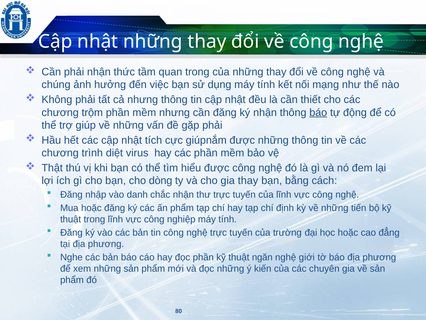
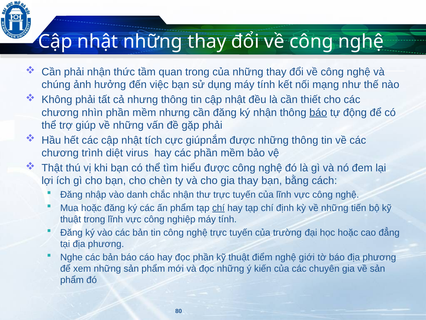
trộm: trộm -> nhìn
dòng: dòng -> chèn
chí at (218, 208) underline: none -> present
ngăn: ngăn -> điểm
